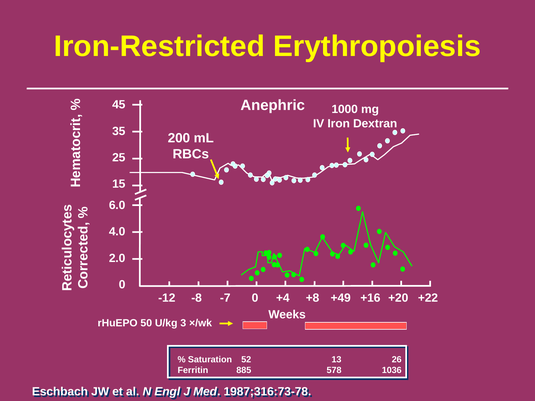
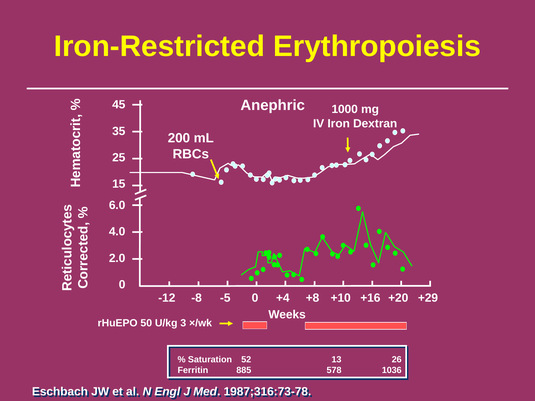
-7: -7 -> -5
+49: +49 -> +10
+22: +22 -> +29
